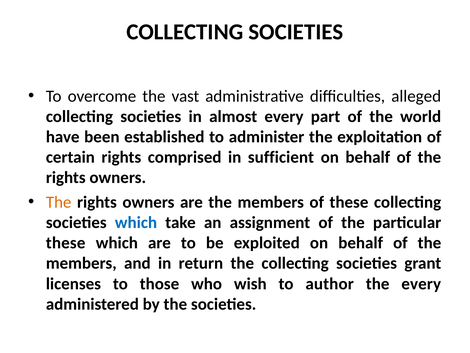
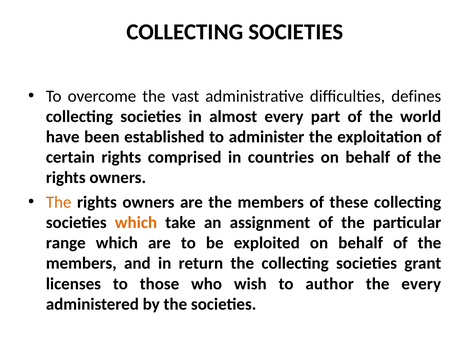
alleged: alleged -> defines
sufficient: sufficient -> countries
which at (136, 222) colour: blue -> orange
these at (66, 243): these -> range
